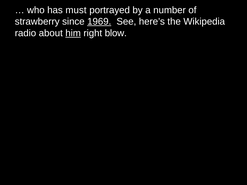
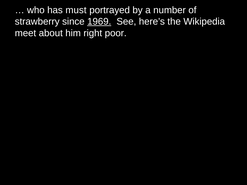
radio: radio -> meet
him underline: present -> none
blow: blow -> poor
